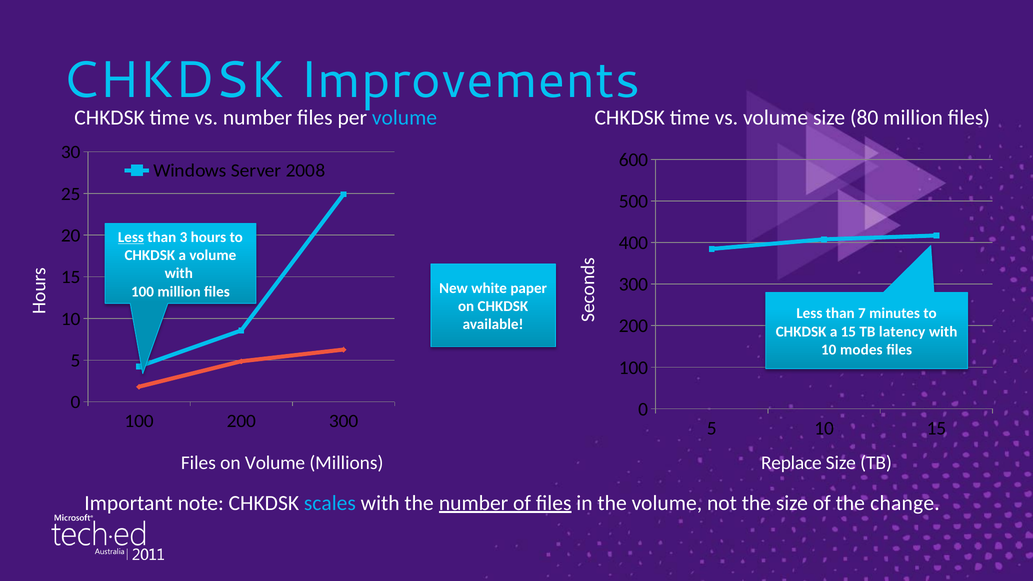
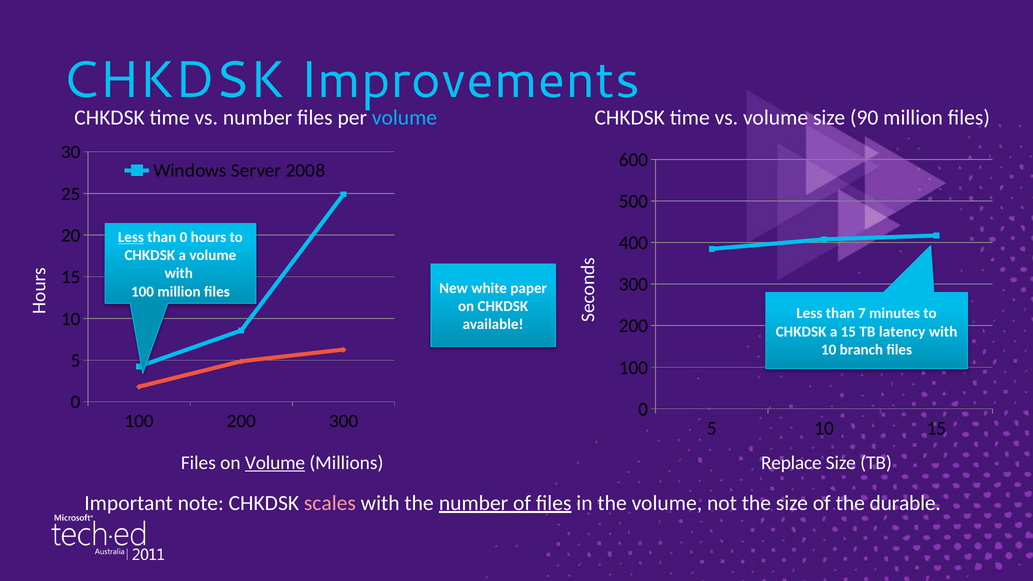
80: 80 -> 90
than 3: 3 -> 0
modes: modes -> branch
Volume at (275, 463) underline: none -> present
scales colour: light blue -> pink
change: change -> durable
